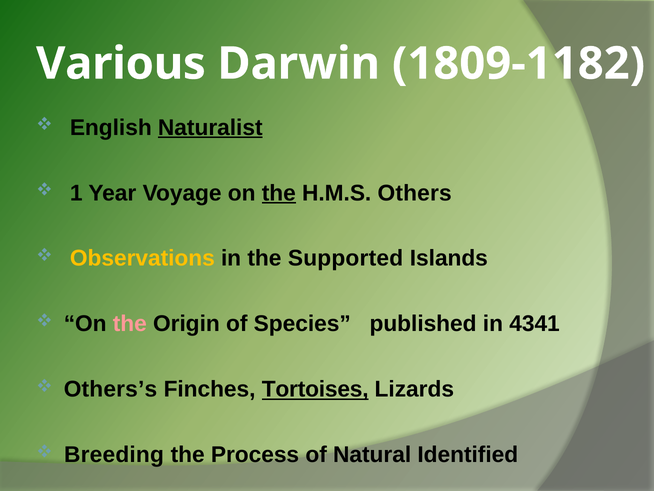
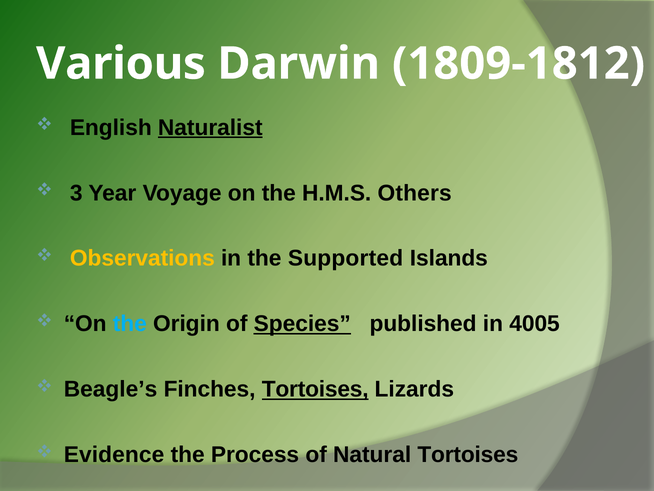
1809-1182: 1809-1182 -> 1809-1812
1: 1 -> 3
the at (279, 193) underline: present -> none
the at (130, 324) colour: pink -> light blue
Species underline: none -> present
4341: 4341 -> 4005
Others’s: Others’s -> Beagle’s
Breeding: Breeding -> Evidence
Natural Identified: Identified -> Tortoises
